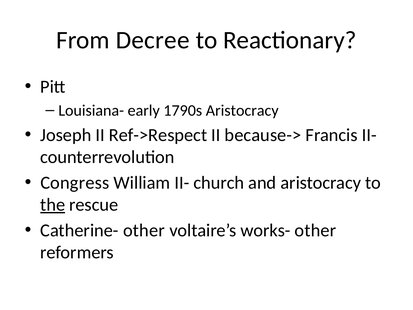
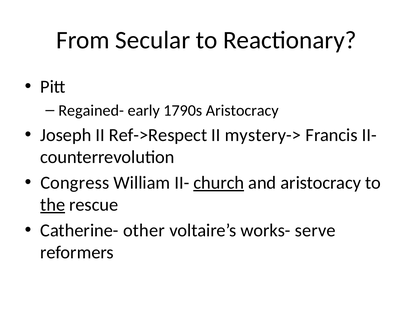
Decree: Decree -> Secular
Louisiana-: Louisiana- -> Regained-
because->: because-> -> mystery->
church underline: none -> present
works- other: other -> serve
